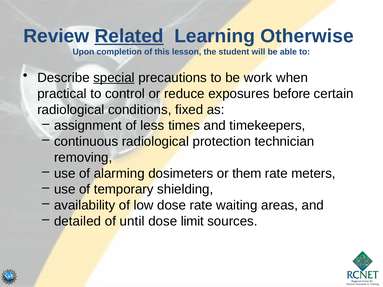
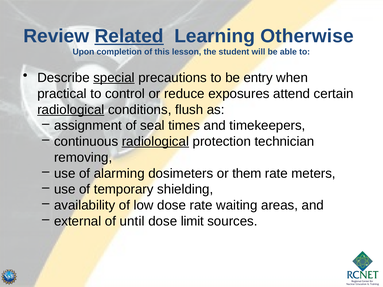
work: work -> entry
before: before -> attend
radiological at (71, 110) underline: none -> present
fixed: fixed -> flush
less: less -> seal
radiological at (155, 142) underline: none -> present
detailed: detailed -> external
